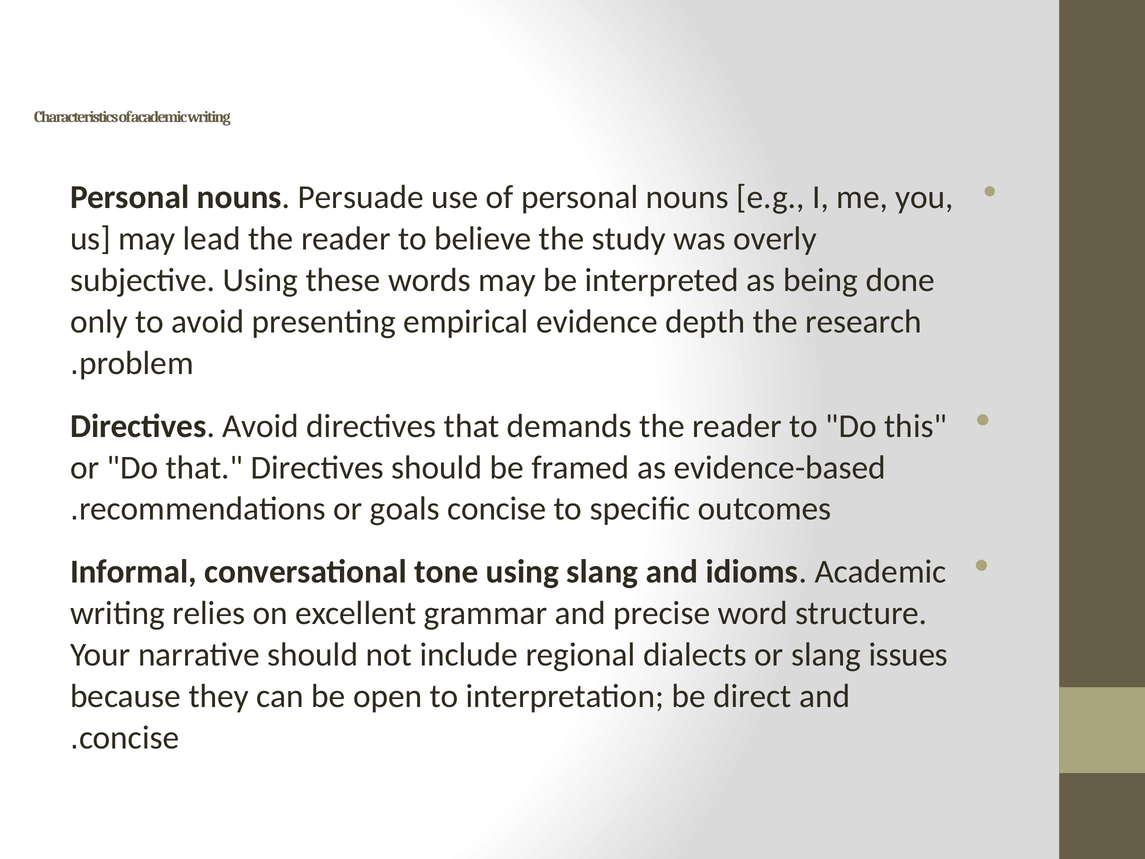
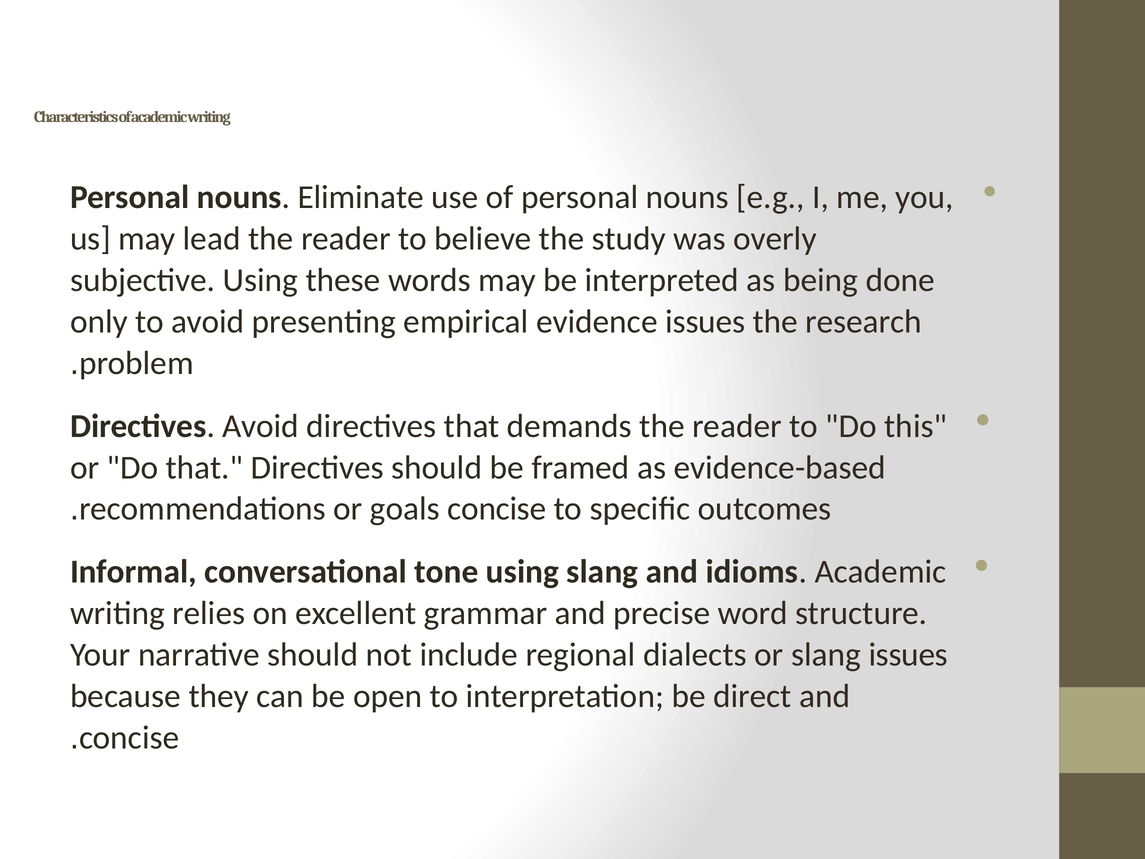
Persuade: Persuade -> Eliminate
evidence depth: depth -> issues
